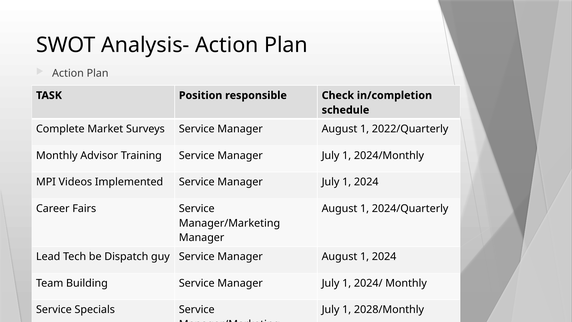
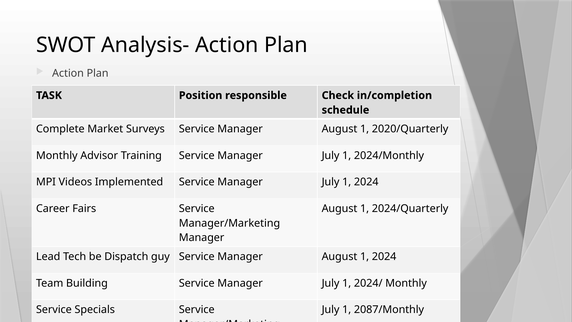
2022/Quarterly: 2022/Quarterly -> 2020/Quarterly
2028/Monthly: 2028/Monthly -> 2087/Monthly
